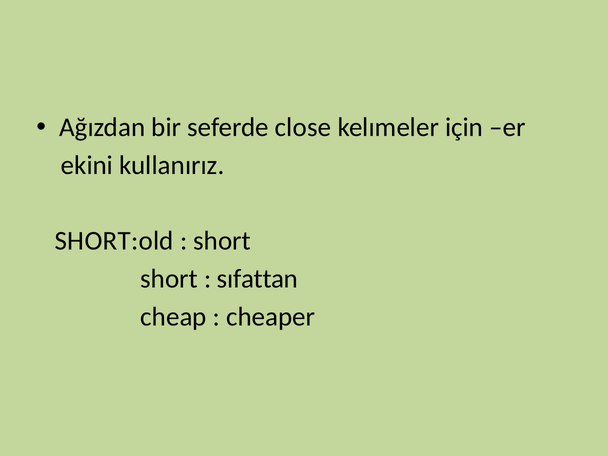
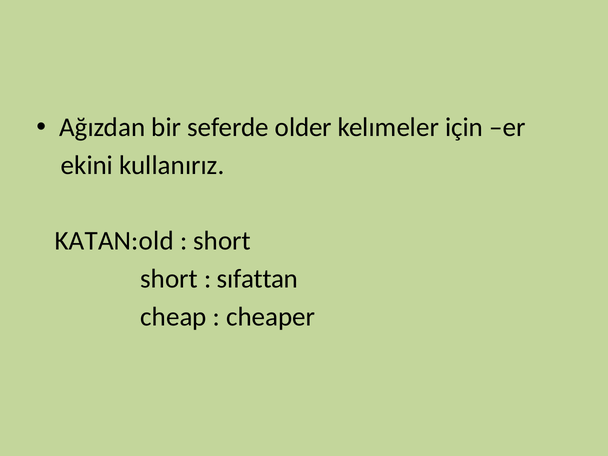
close: close -> older
SHORT:old: SHORT:old -> KATAN:old
